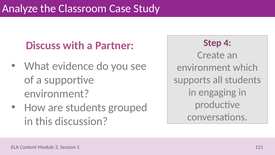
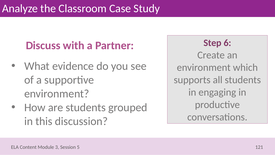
4: 4 -> 6
